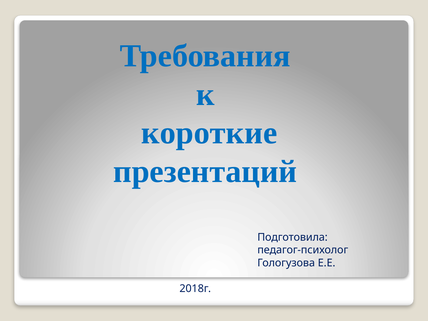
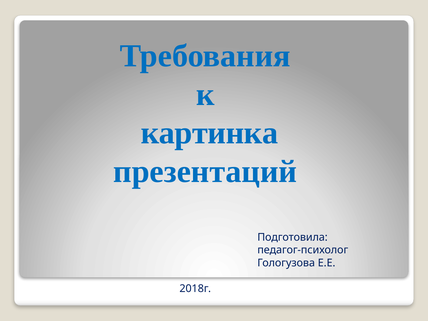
короткие: короткие -> картинка
